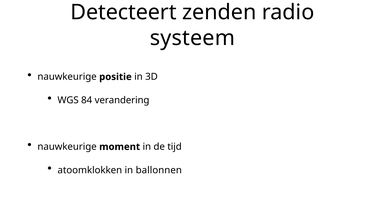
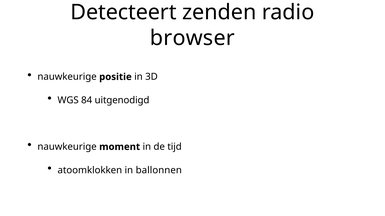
systeem: systeem -> browser
verandering: verandering -> uitgenodigd
